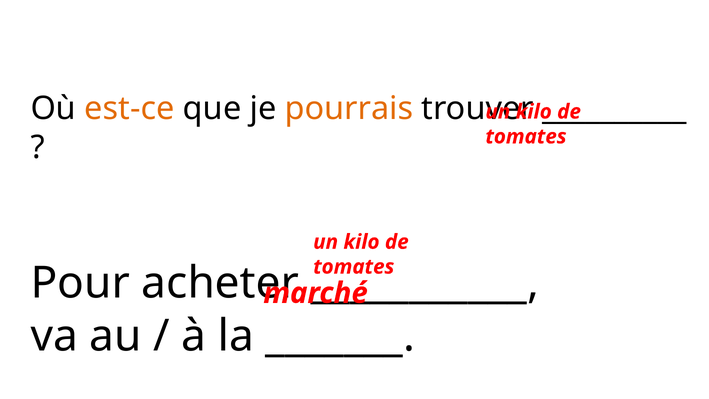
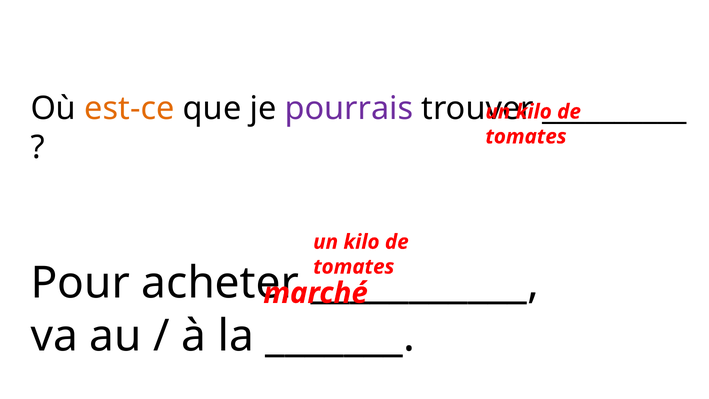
pourrais colour: orange -> purple
